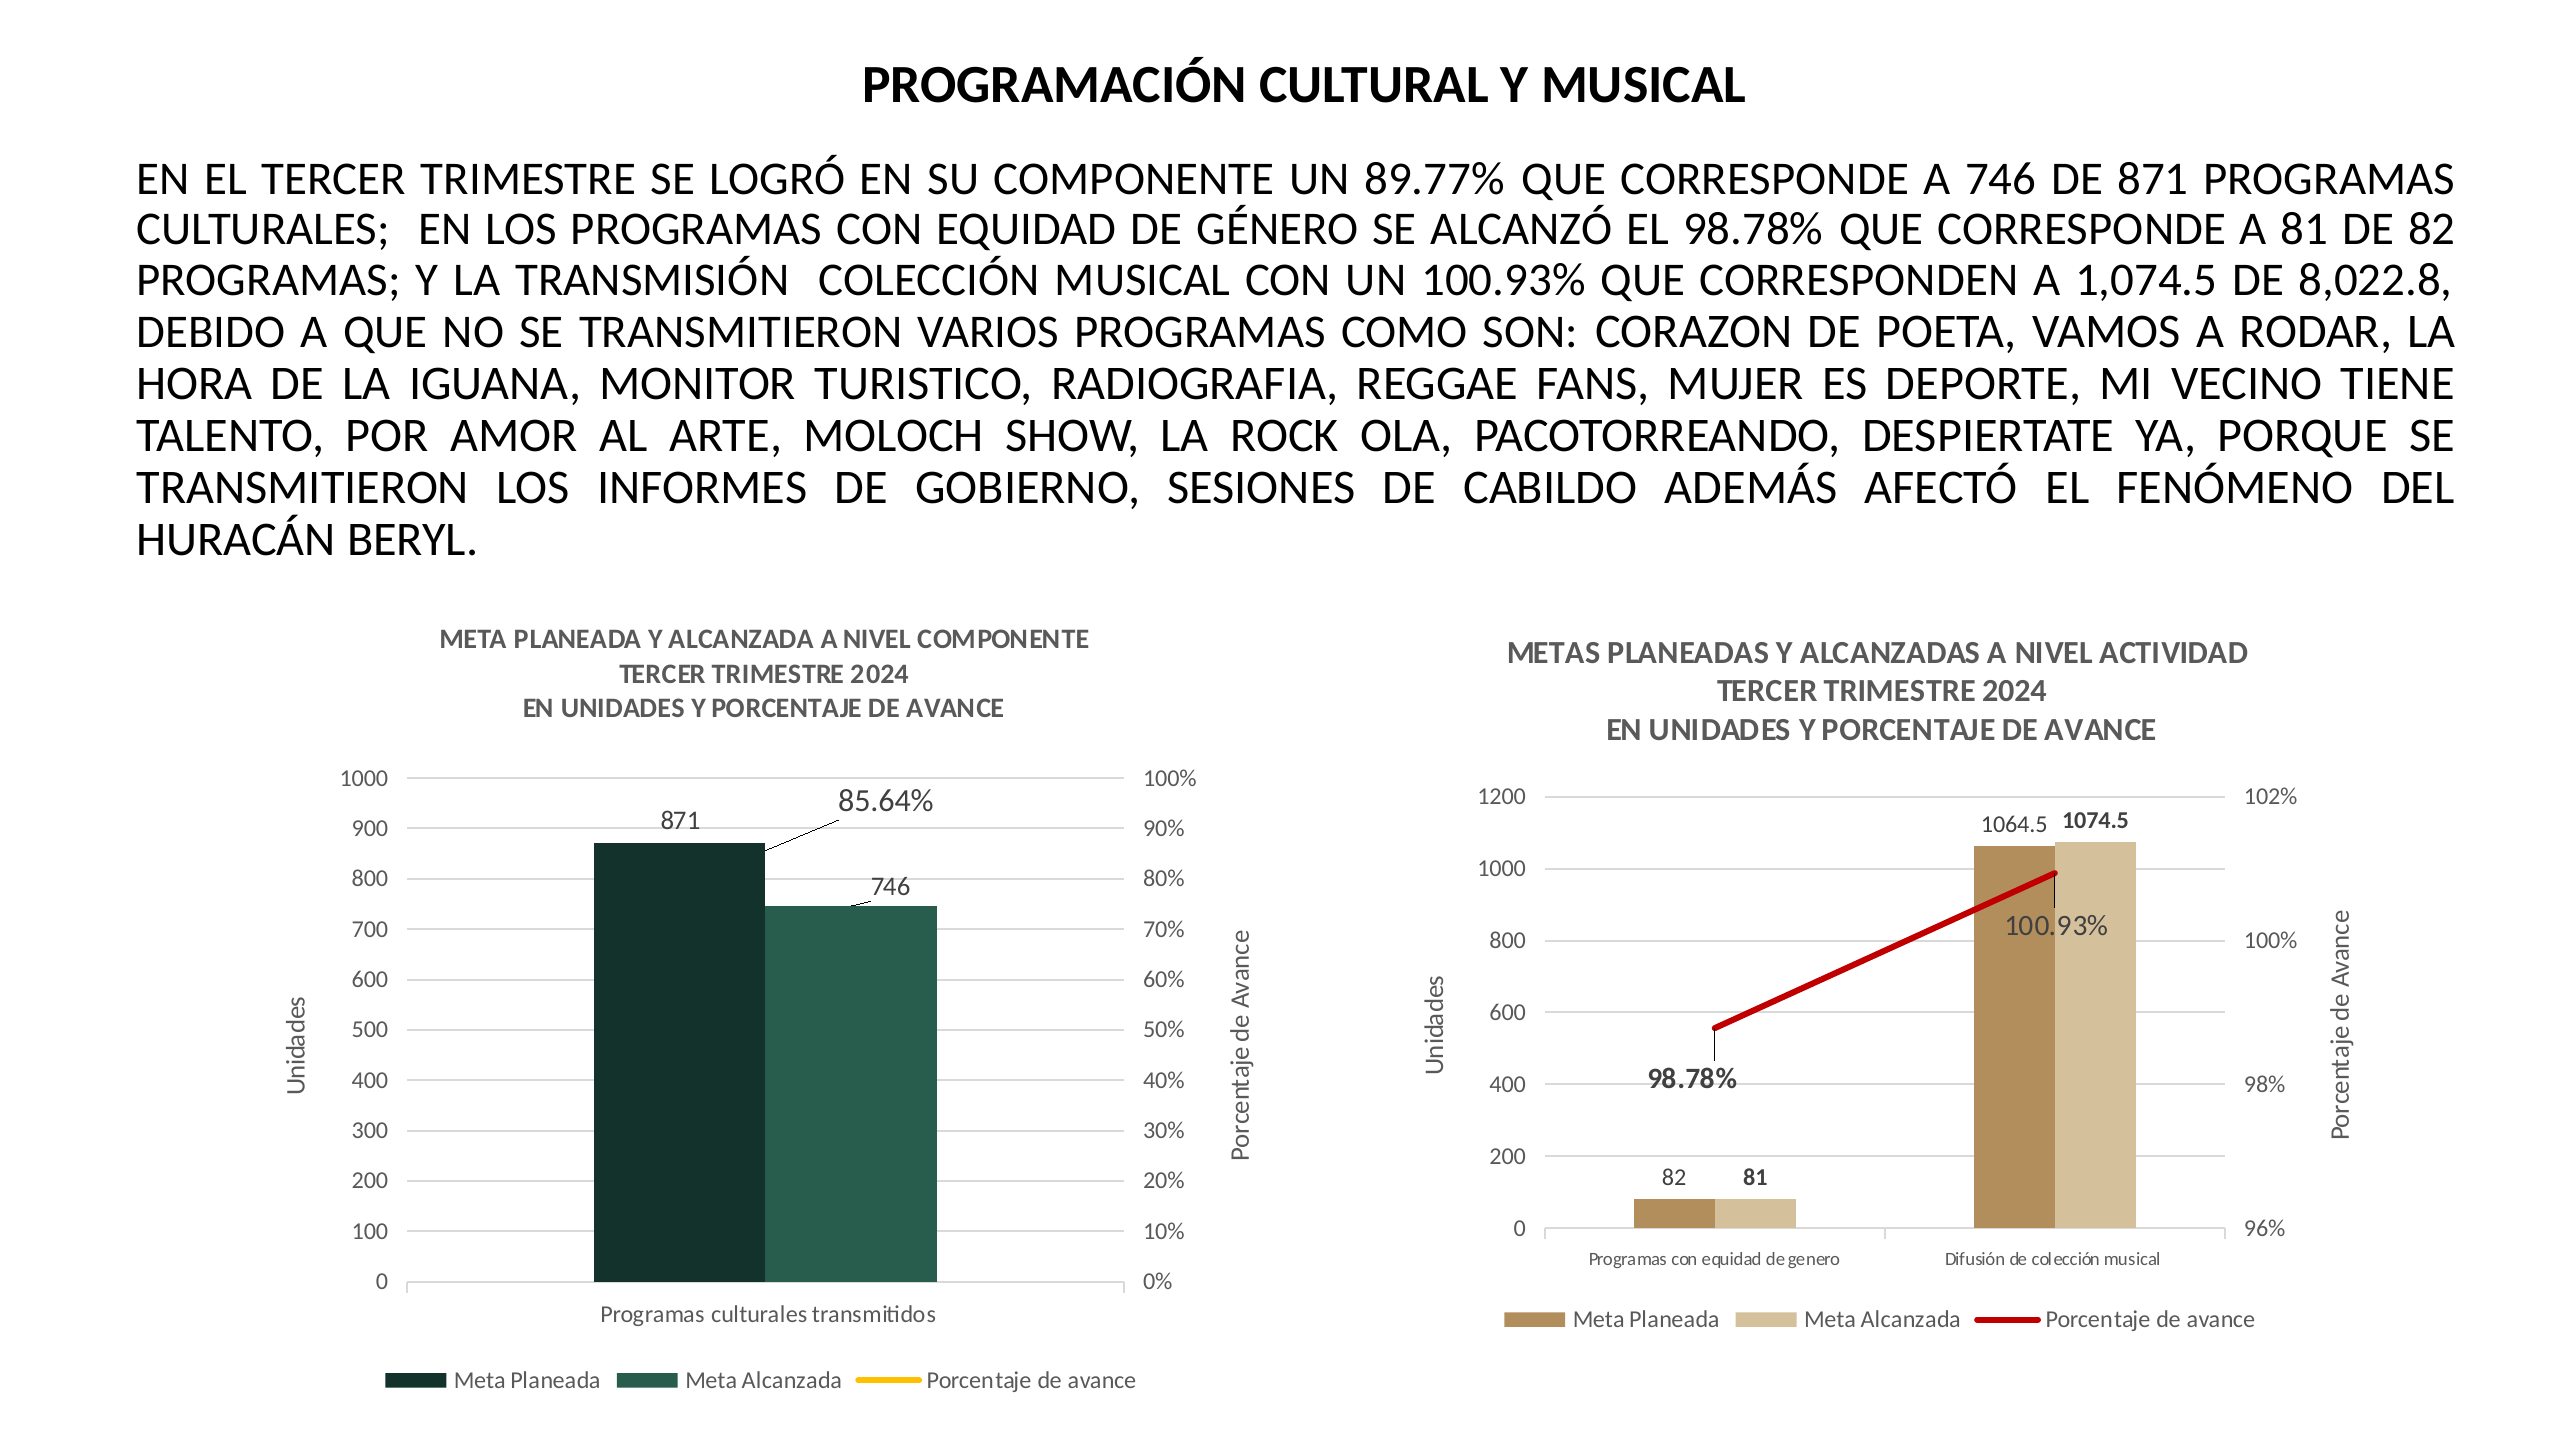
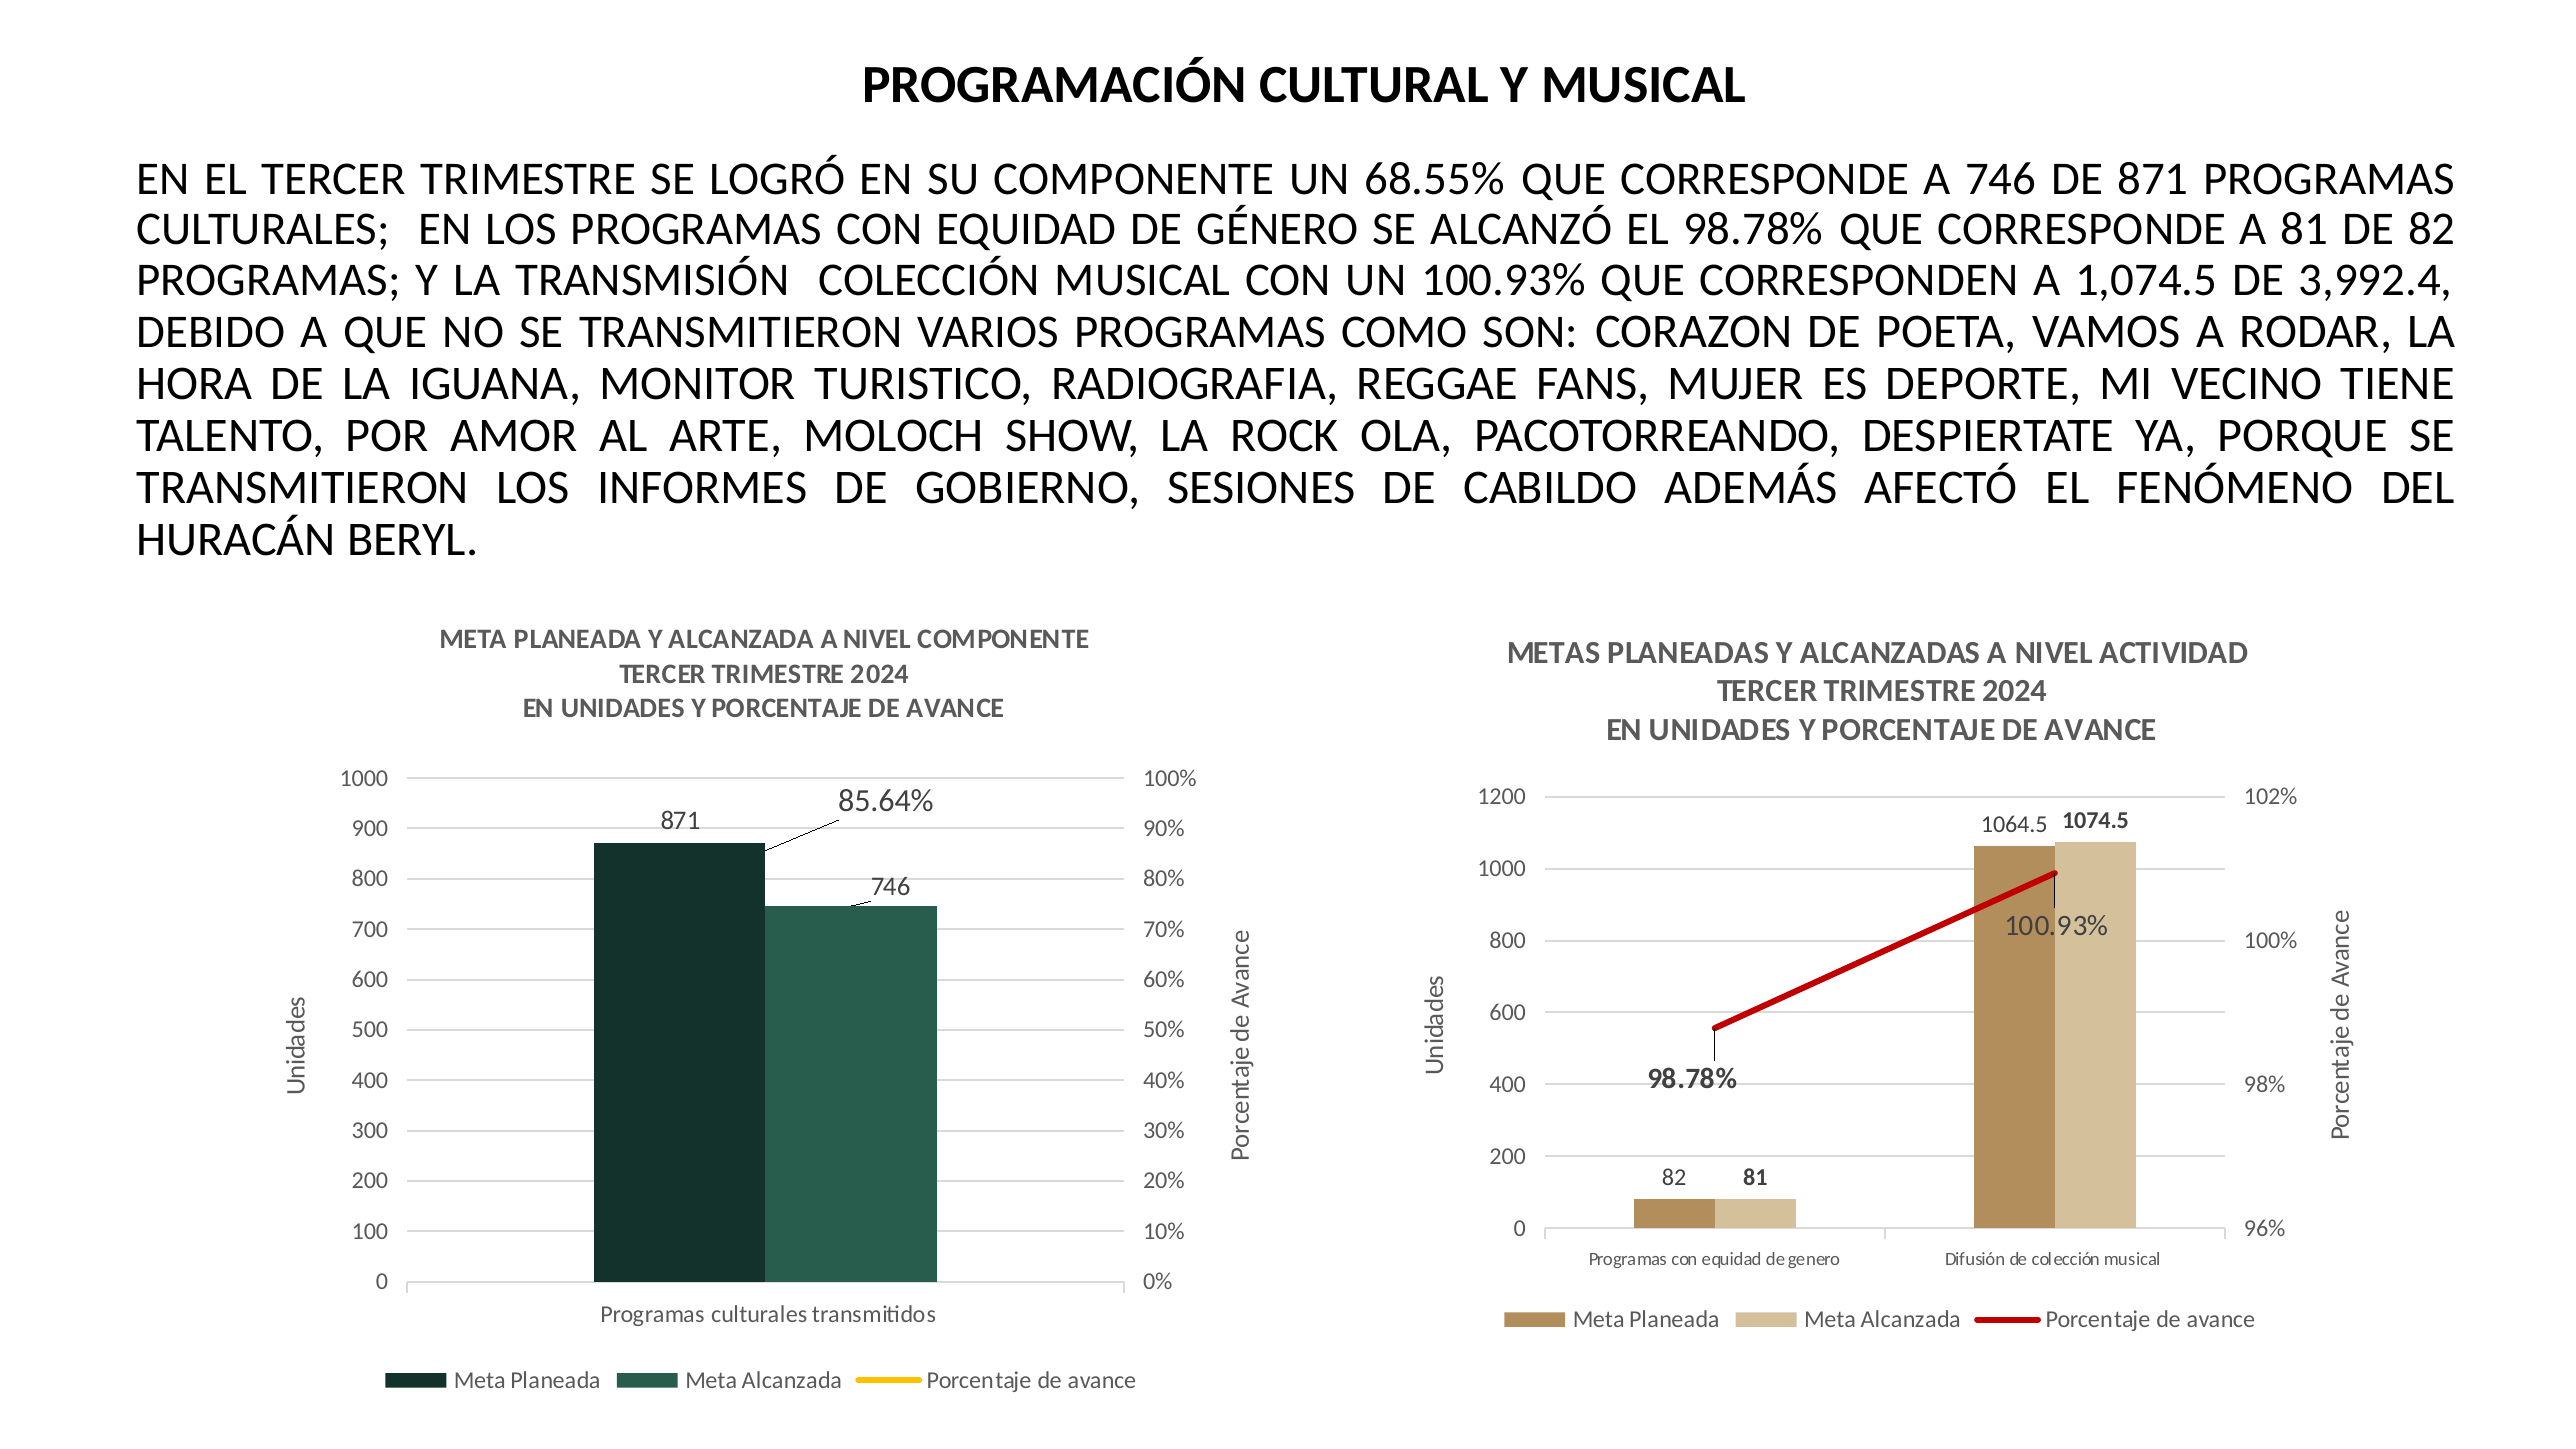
89.77%: 89.77% -> 68.55%
8,022.8: 8,022.8 -> 3,992.4
